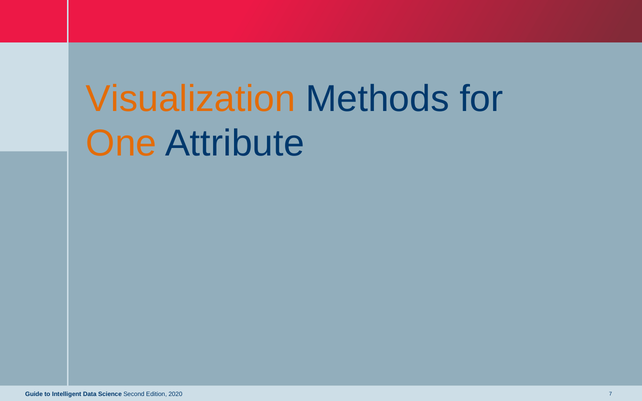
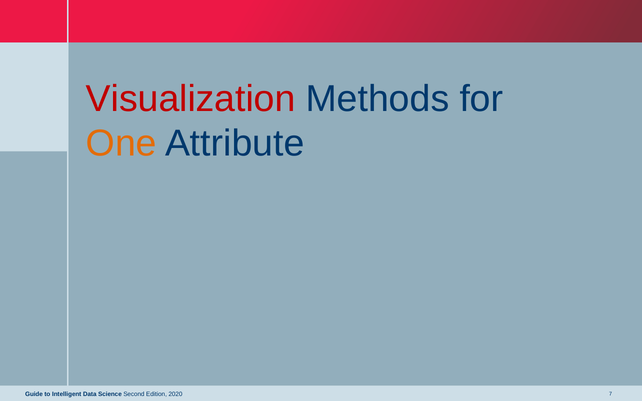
Visualization colour: orange -> red
